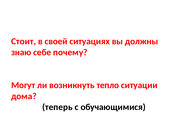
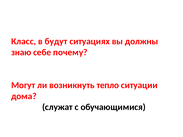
Стоит: Стоит -> Класс
своей: своей -> будут
теперь: теперь -> служат
